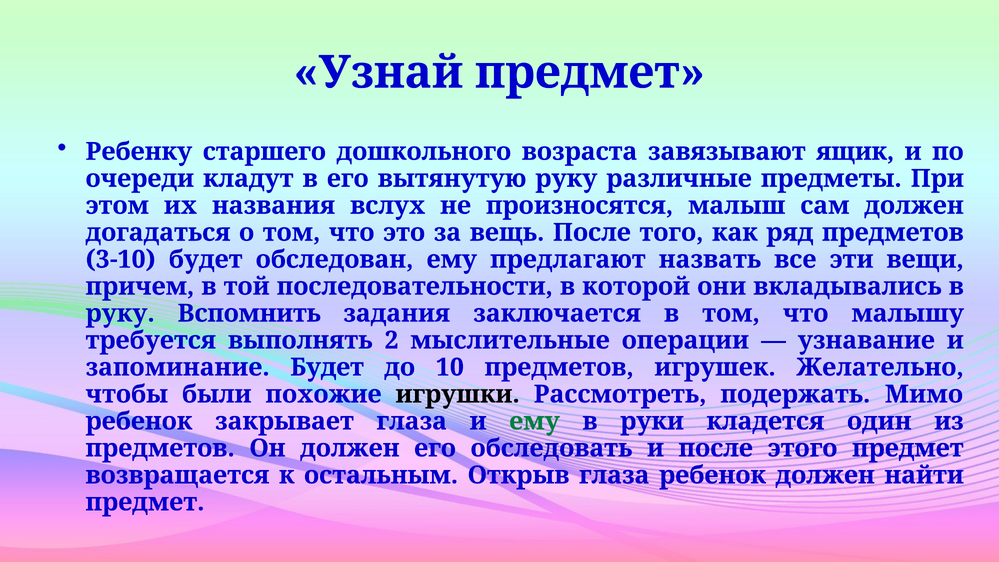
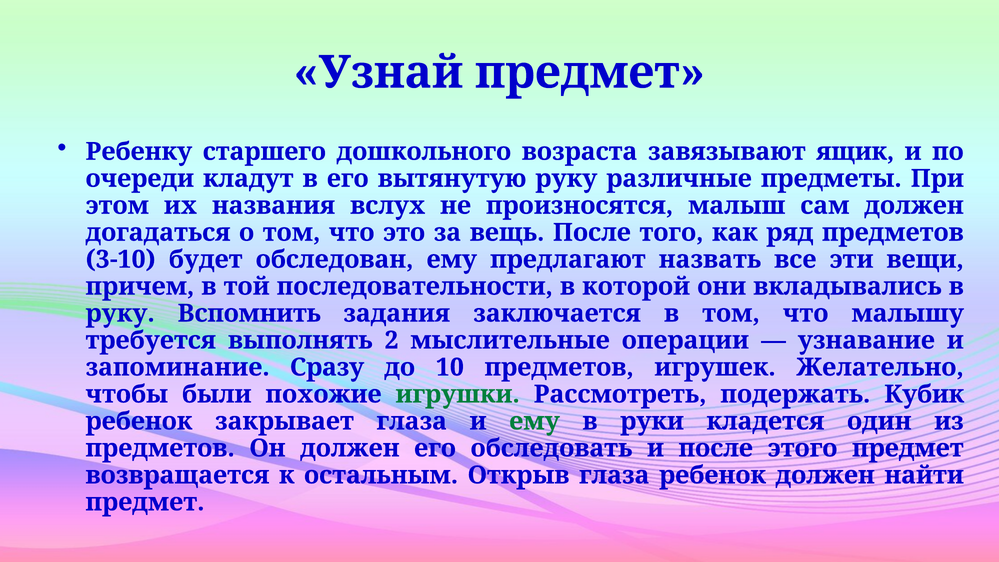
запоминание Будет: Будет -> Сразу
игрушки colour: black -> green
Мимо: Мимо -> Кубик
